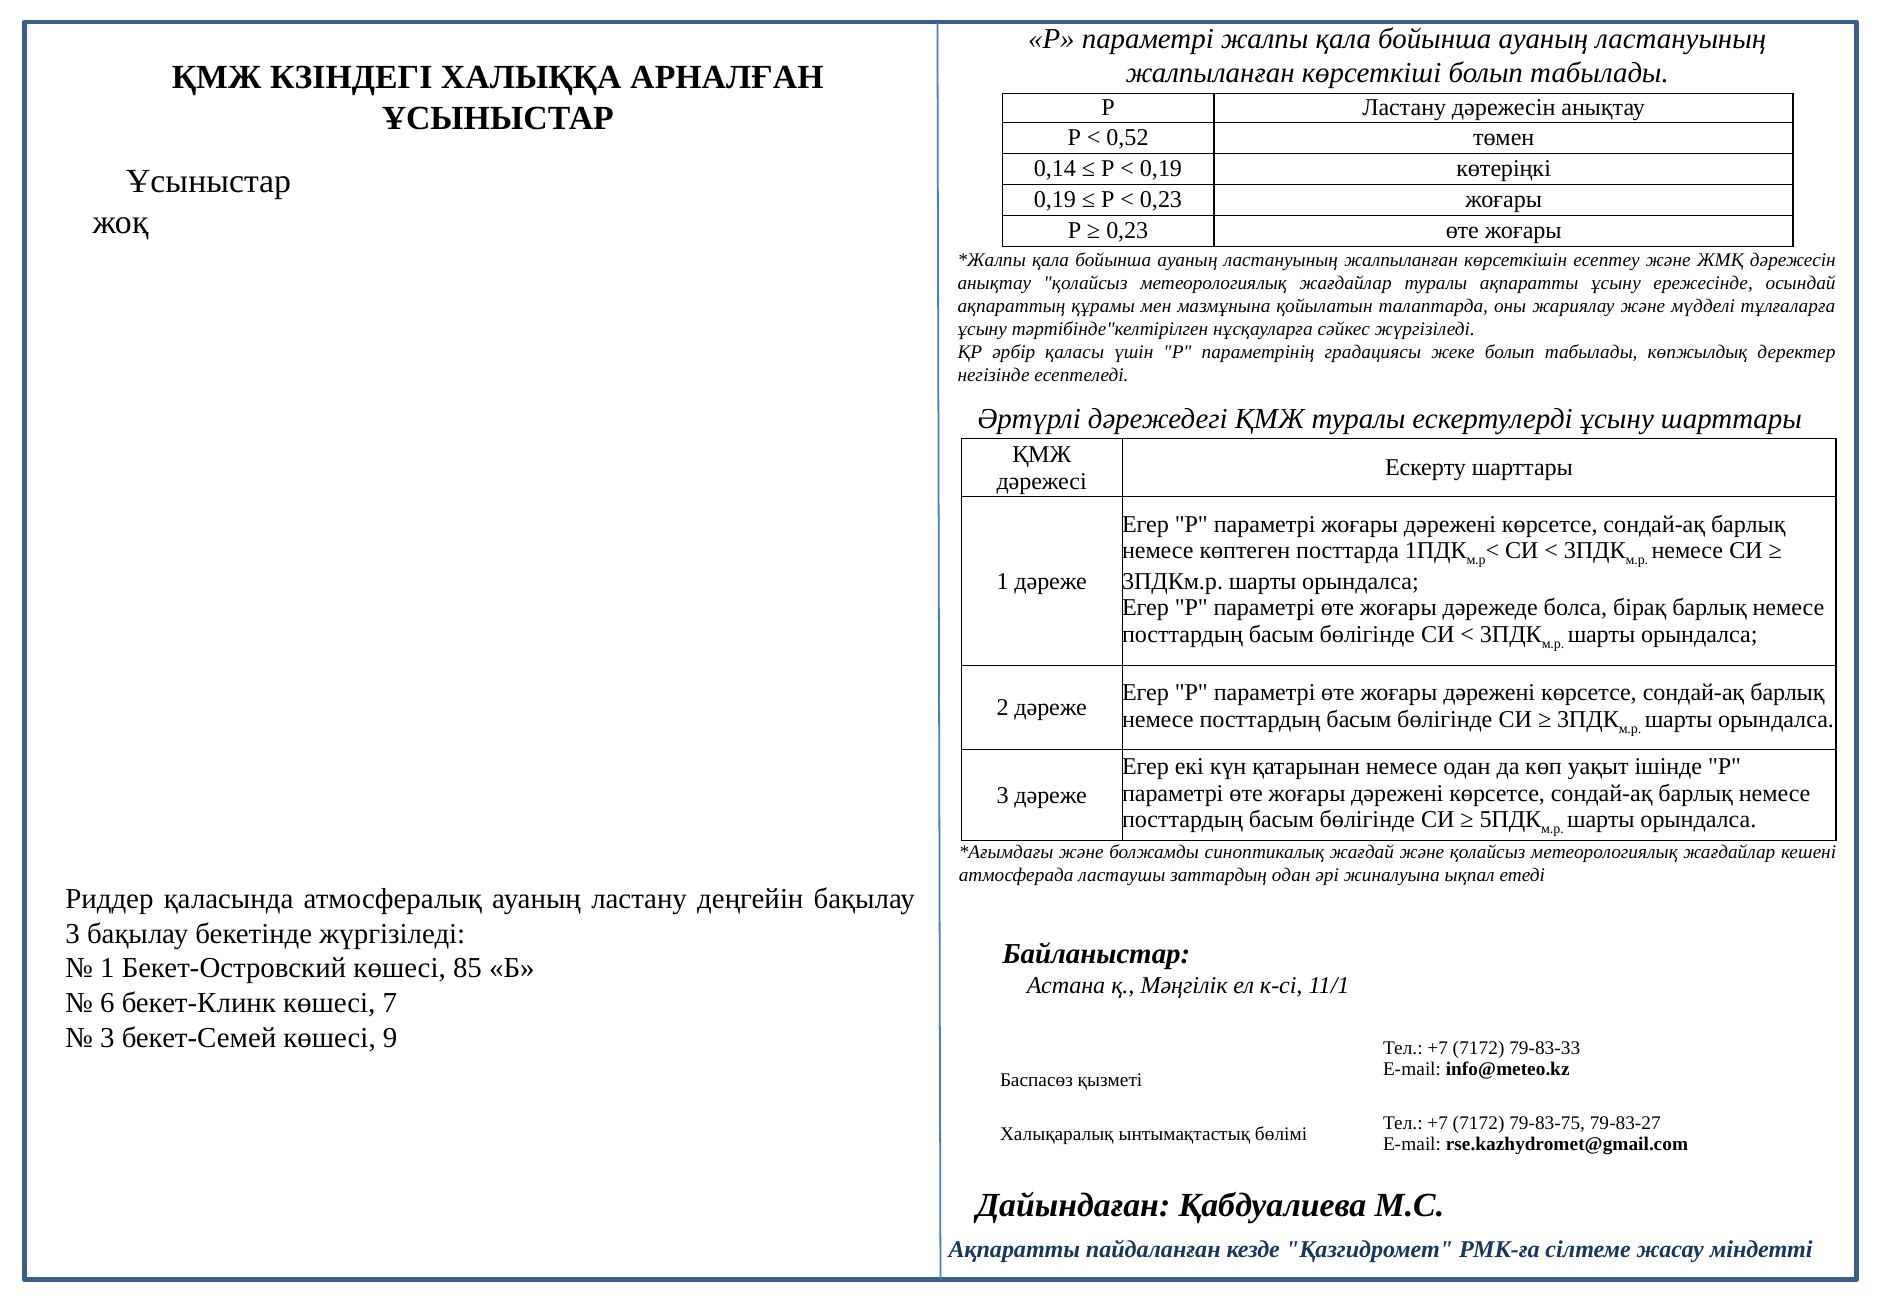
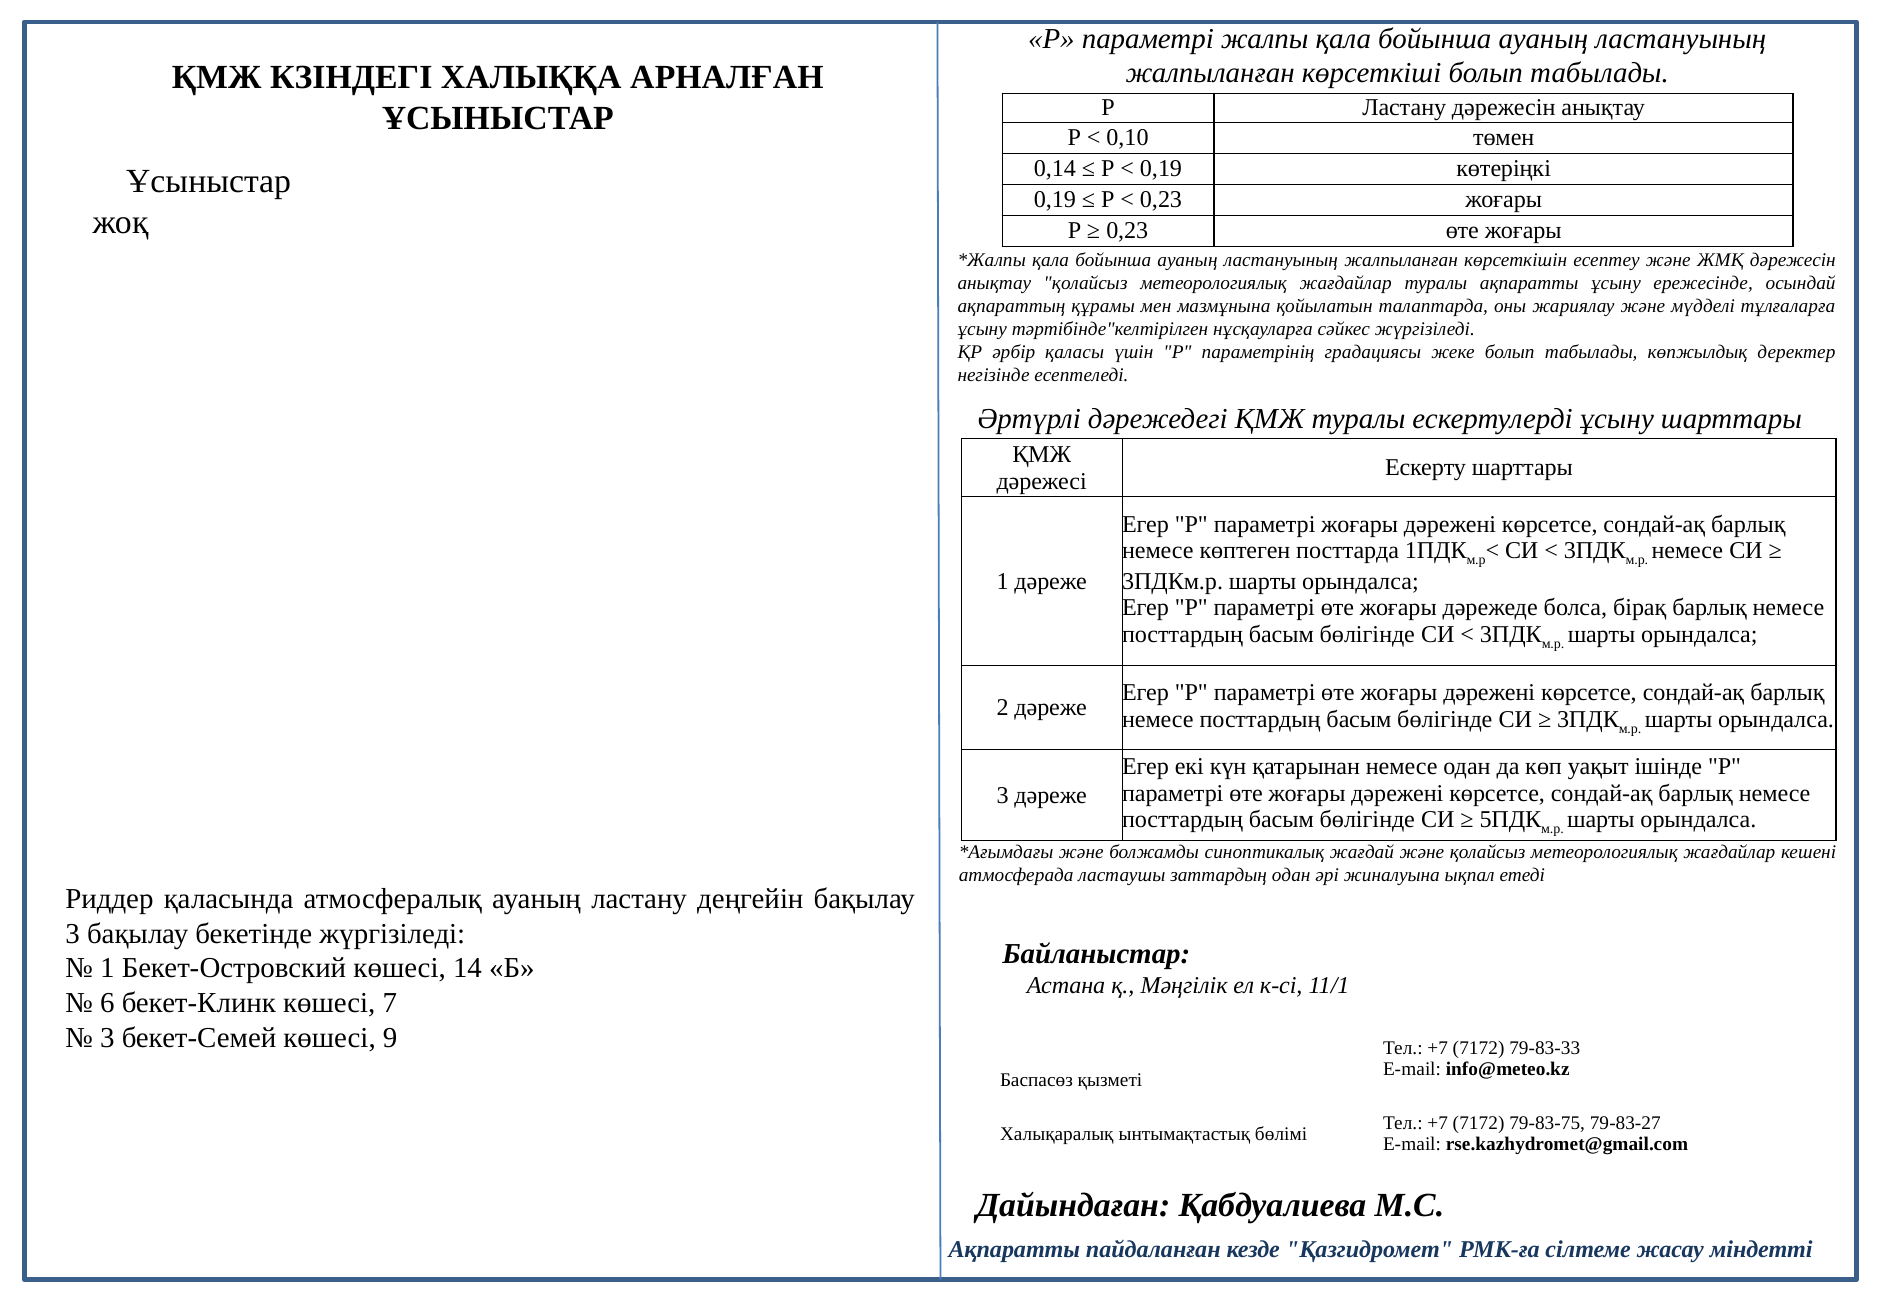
0,52: 0,52 -> 0,10
85: 85 -> 14
